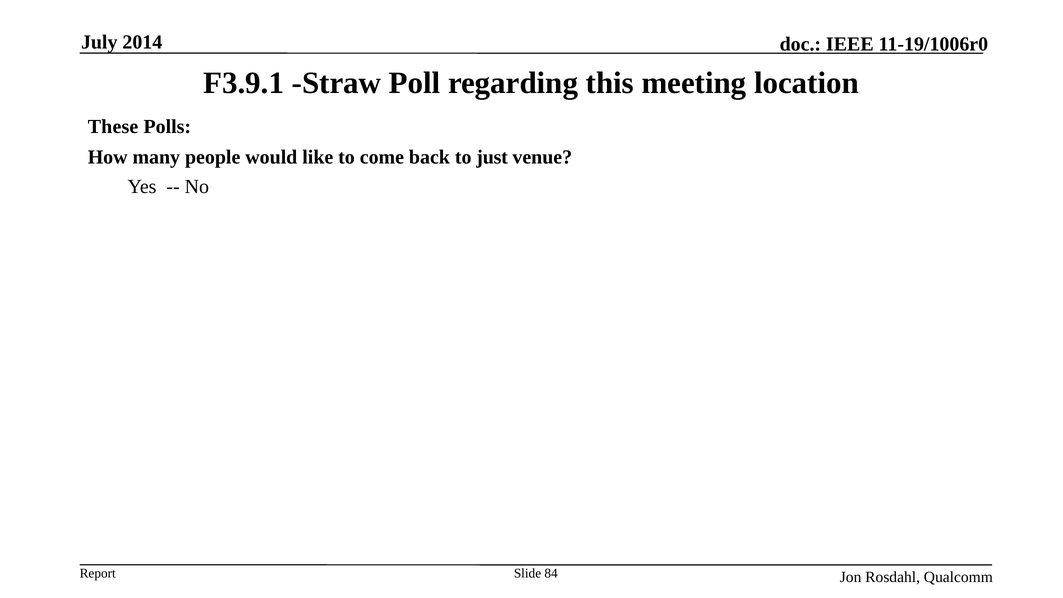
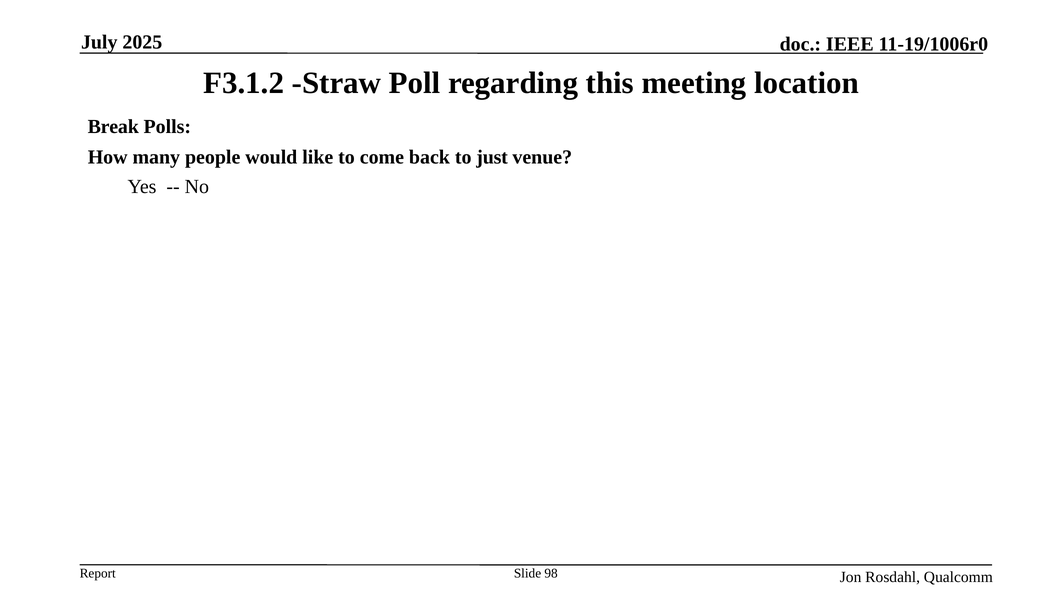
2014: 2014 -> 2025
F3.9.1: F3.9.1 -> F3.1.2
These: These -> Break
84: 84 -> 98
